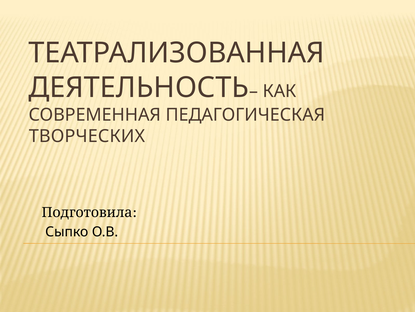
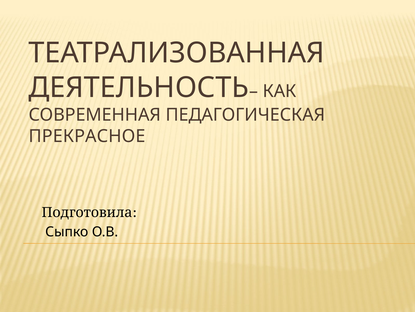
ТВОРЧЕСКИХ: ТВОРЧЕСКИХ -> ПРЕКРАСНОЕ
